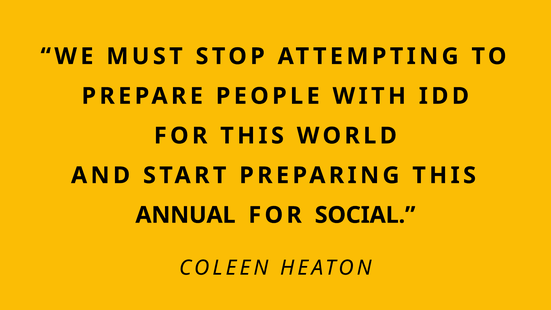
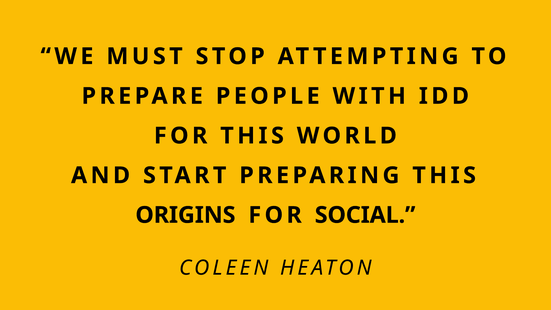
ANNUAL: ANNUAL -> ORIGINS
